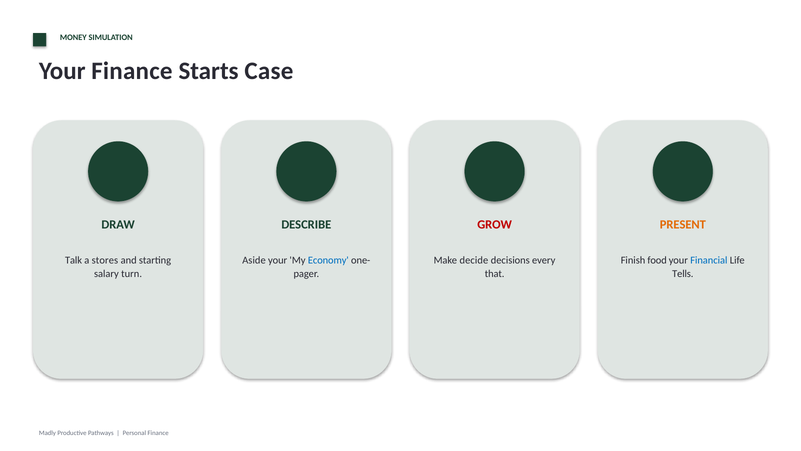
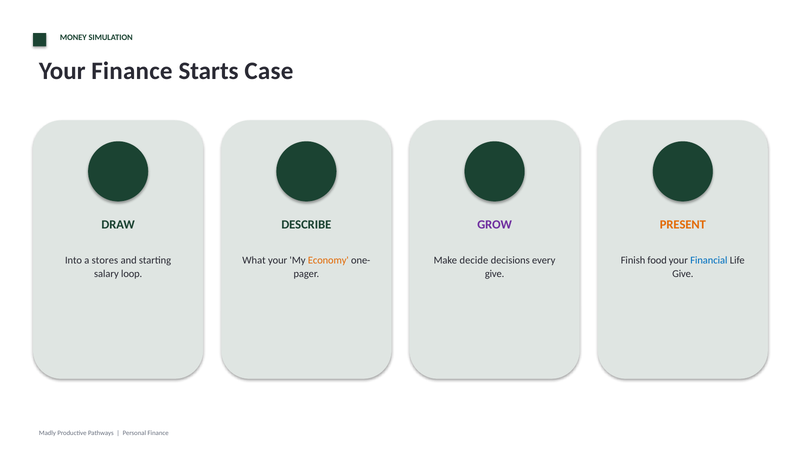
GROW colour: red -> purple
Talk: Talk -> Into
Aside: Aside -> What
Economy colour: blue -> orange
turn: turn -> loop
that at (495, 274): that -> give
Tells at (683, 274): Tells -> Give
